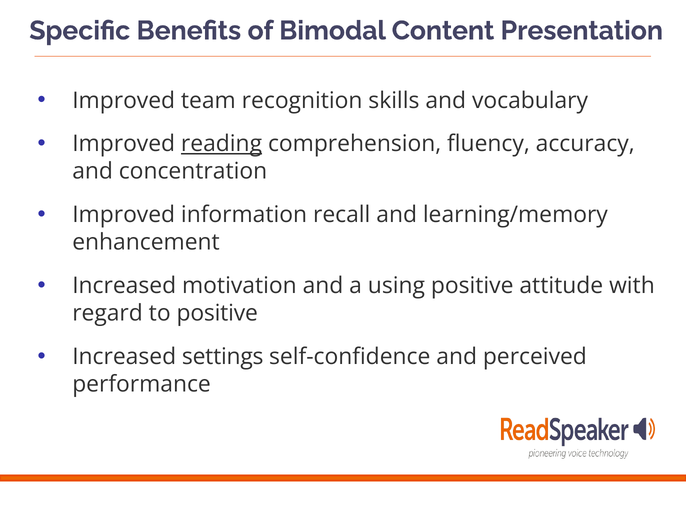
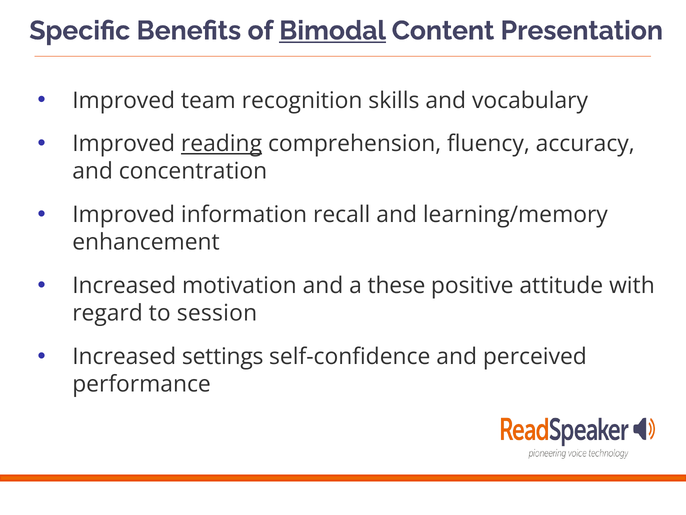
Bimodal underline: none -> present
using: using -> these
to positive: positive -> session
